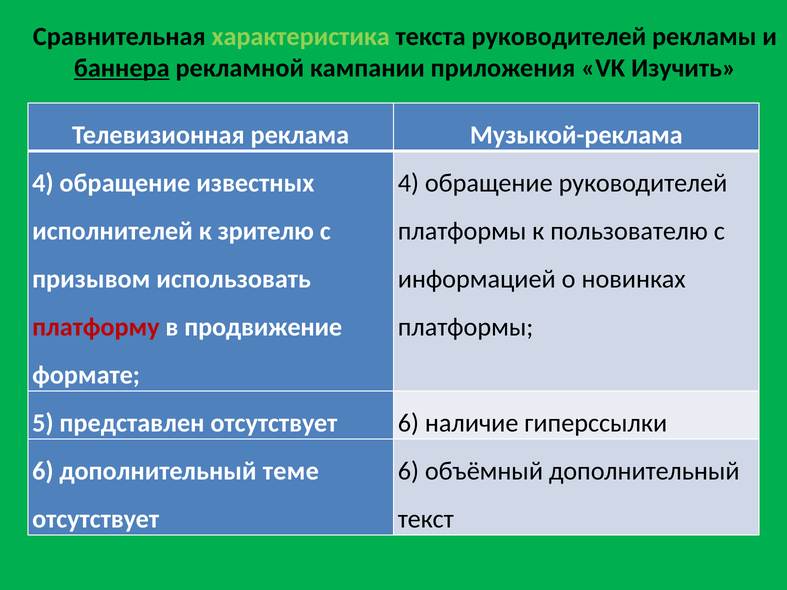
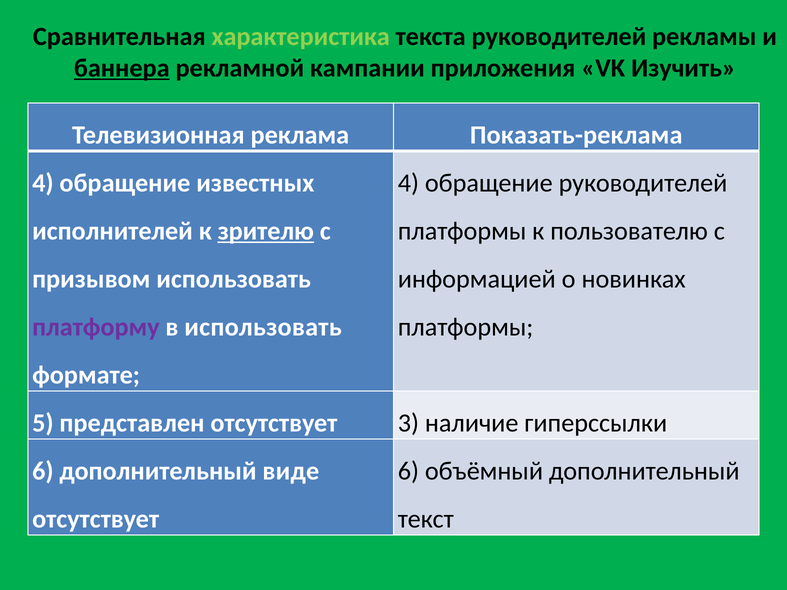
Музыкой-реклама: Музыкой-реклама -> Показать-реклама
зрителю underline: none -> present
платформу colour: red -> purple
в продвижение: продвижение -> использовать
6 at (408, 423): 6 -> 3
теме: теме -> виде
